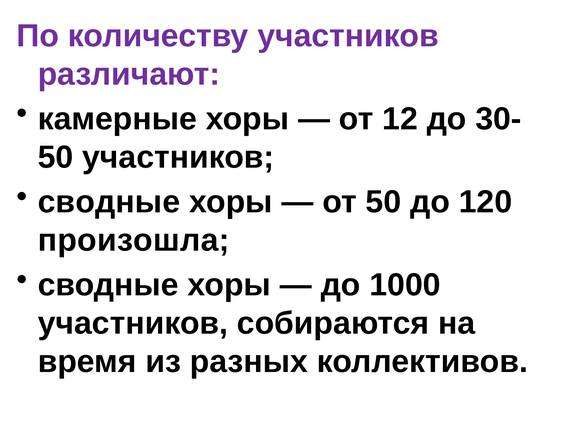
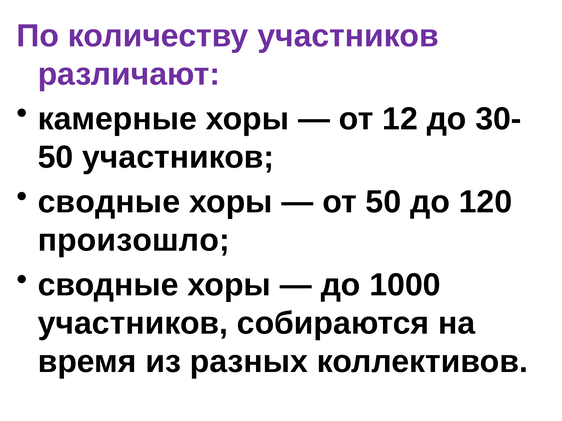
произошла: произошла -> произошло
